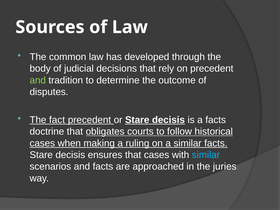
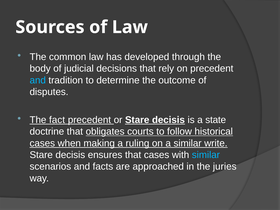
and at (38, 80) colour: light green -> light blue
a facts: facts -> state
similar facts: facts -> write
